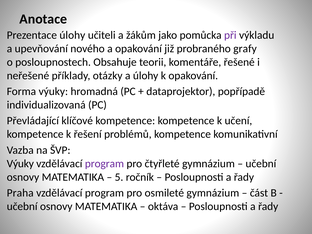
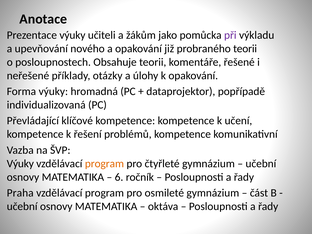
Prezentace úlohy: úlohy -> výuky
probraného grafy: grafy -> teorii
program at (104, 164) colour: purple -> orange
5: 5 -> 6
